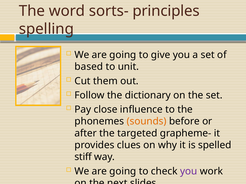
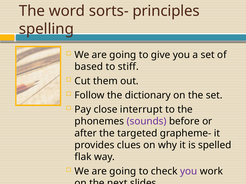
unit: unit -> stiff
influence: influence -> interrupt
sounds colour: orange -> purple
stiff: stiff -> flak
